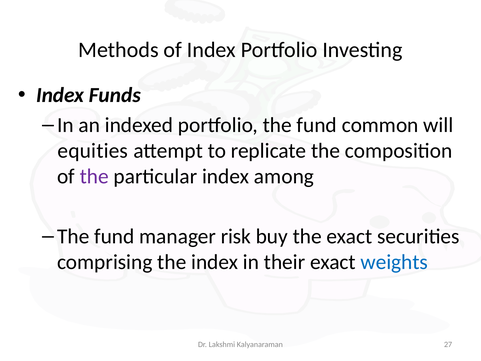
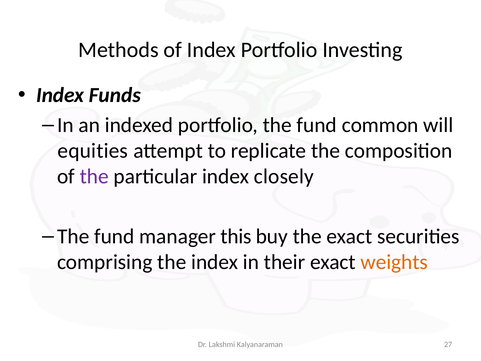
among: among -> closely
risk: risk -> this
weights colour: blue -> orange
